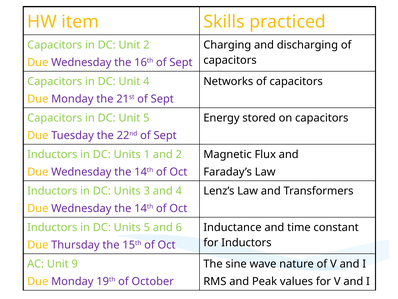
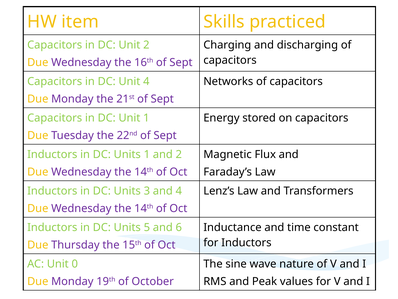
Unit 5: 5 -> 1
9: 9 -> 0
